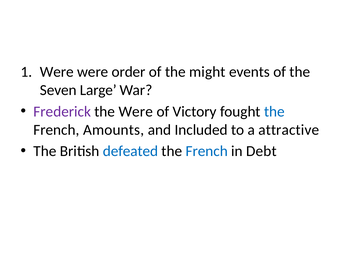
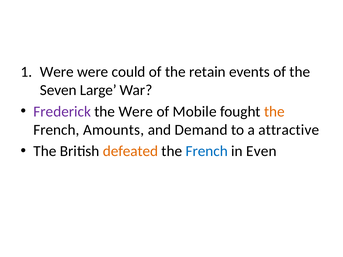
order: order -> could
might: might -> retain
Victory: Victory -> Mobile
the at (274, 112) colour: blue -> orange
Included: Included -> Demand
defeated colour: blue -> orange
Debt: Debt -> Even
